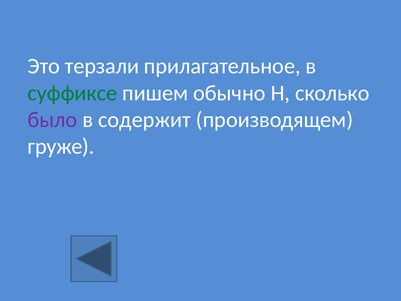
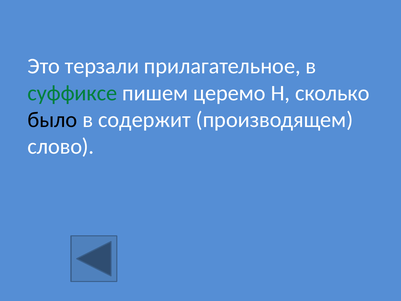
обычно: обычно -> церемо
было colour: purple -> black
груже: груже -> слово
